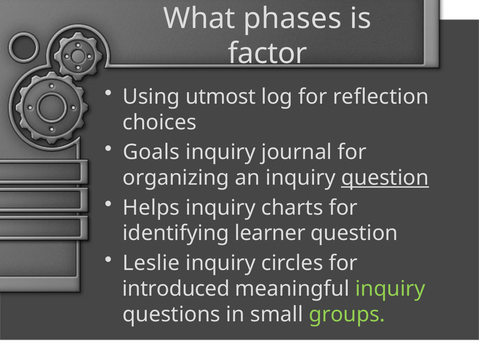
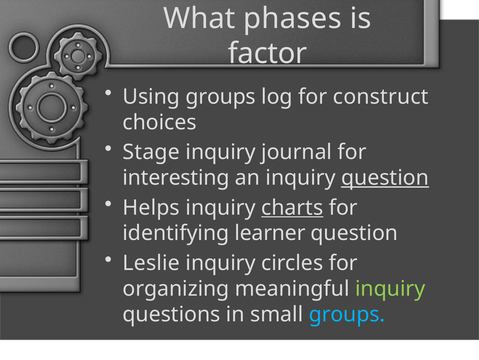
Using utmost: utmost -> groups
reflection: reflection -> construct
Goals: Goals -> Stage
organizing: organizing -> interesting
charts underline: none -> present
introduced: introduced -> organizing
groups at (347, 314) colour: light green -> light blue
